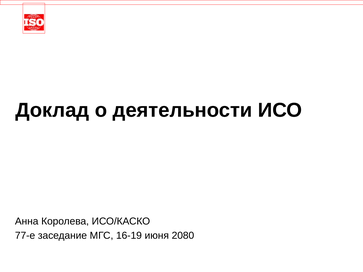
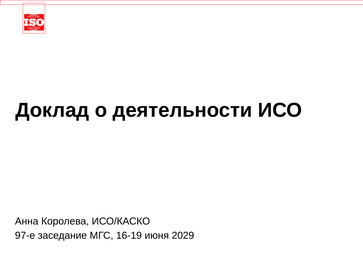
77-е: 77-е -> 97-е
2080: 2080 -> 2029
